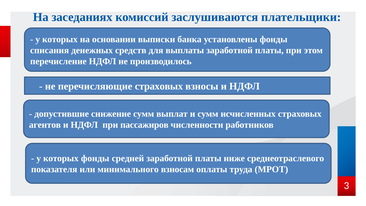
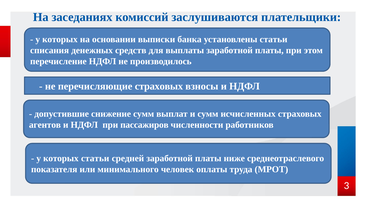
установлены фонды: фонды -> статьи
которых фонды: фонды -> статьи
взносам: взносам -> человек
